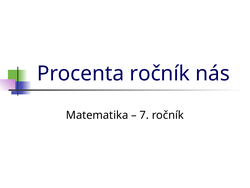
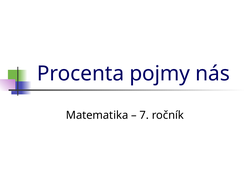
Procenta ročník: ročník -> pojmy
